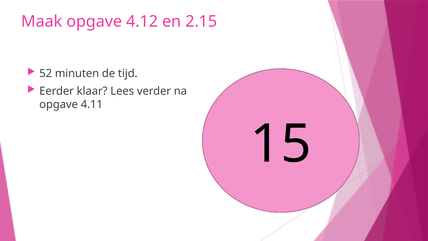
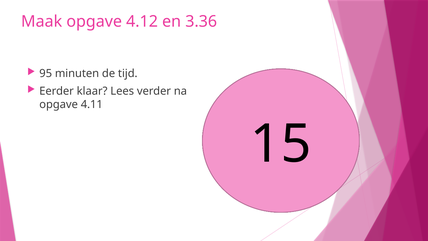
2.15: 2.15 -> 3.36
52: 52 -> 95
